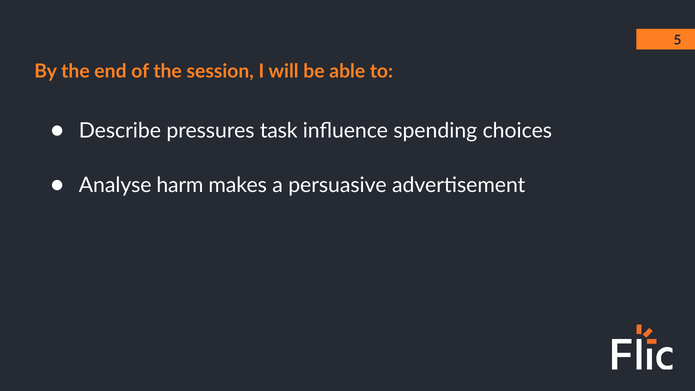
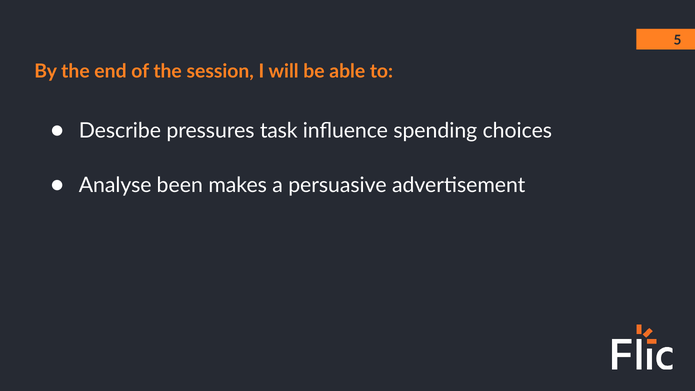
harm: harm -> been
